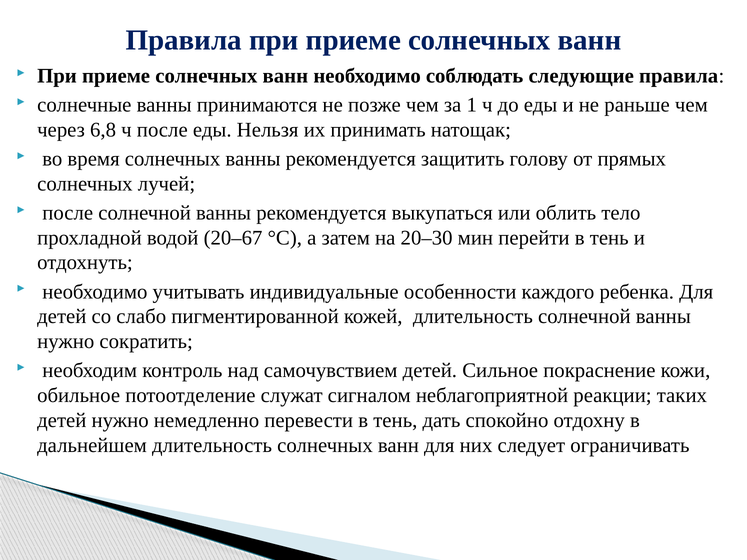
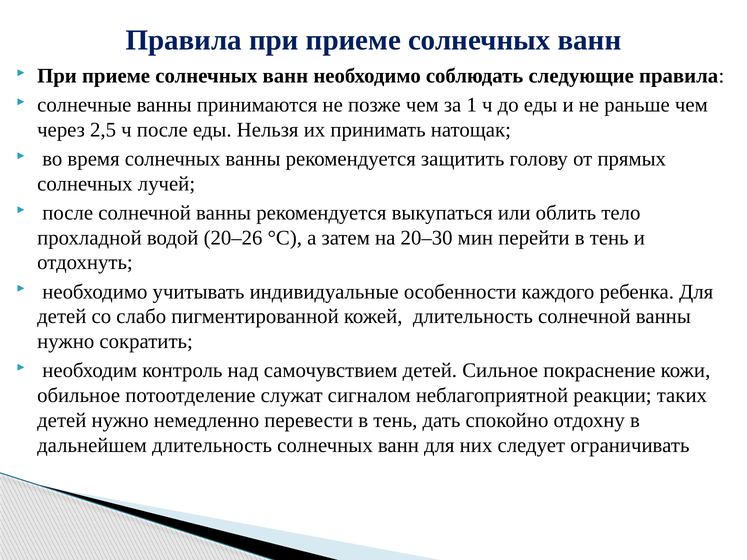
6,8: 6,8 -> 2,5
20–67: 20–67 -> 20–26
